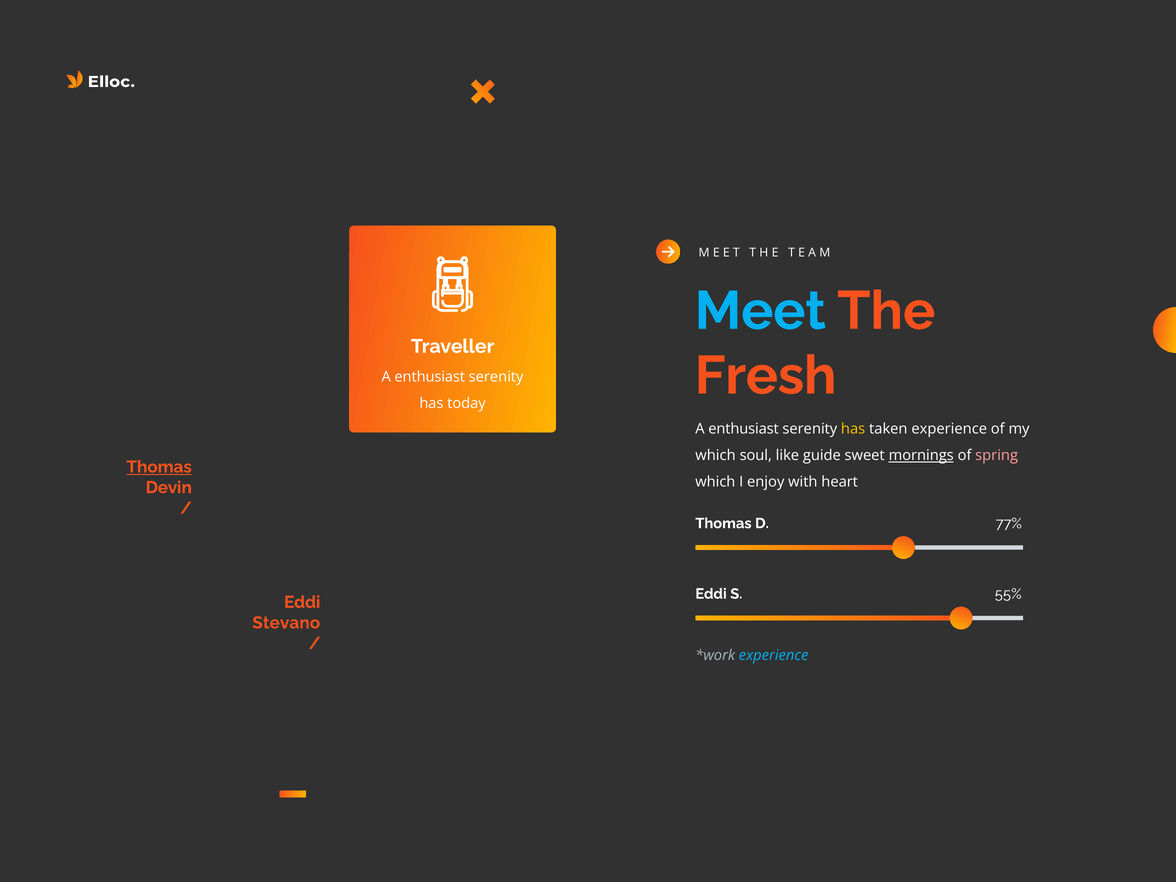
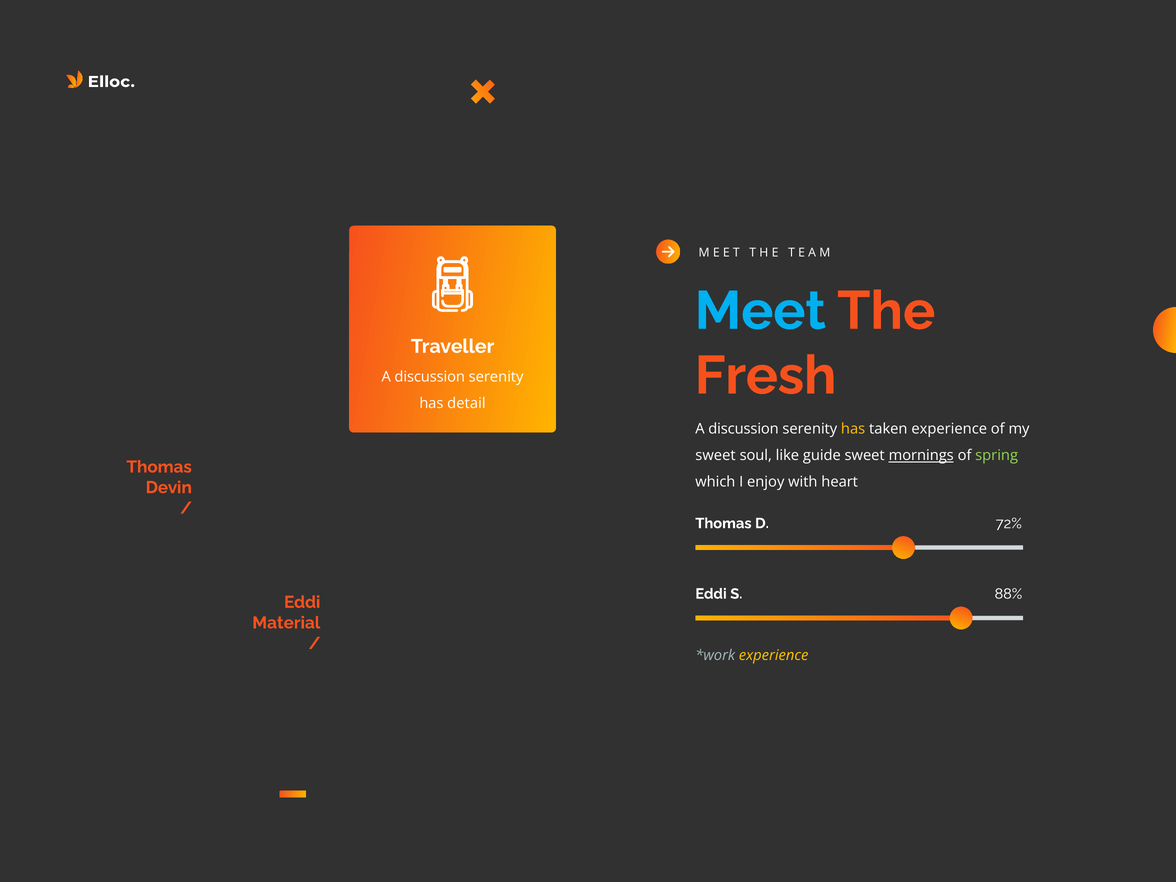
enthusiast at (430, 377): enthusiast -> discussion
today: today -> detail
enthusiast at (744, 429): enthusiast -> discussion
which at (716, 455): which -> sweet
spring colour: pink -> light green
Thomas at (159, 467) underline: present -> none
77%: 77% -> 72%
55%: 55% -> 88%
Stevano: Stevano -> Material
experience at (774, 655) colour: light blue -> yellow
